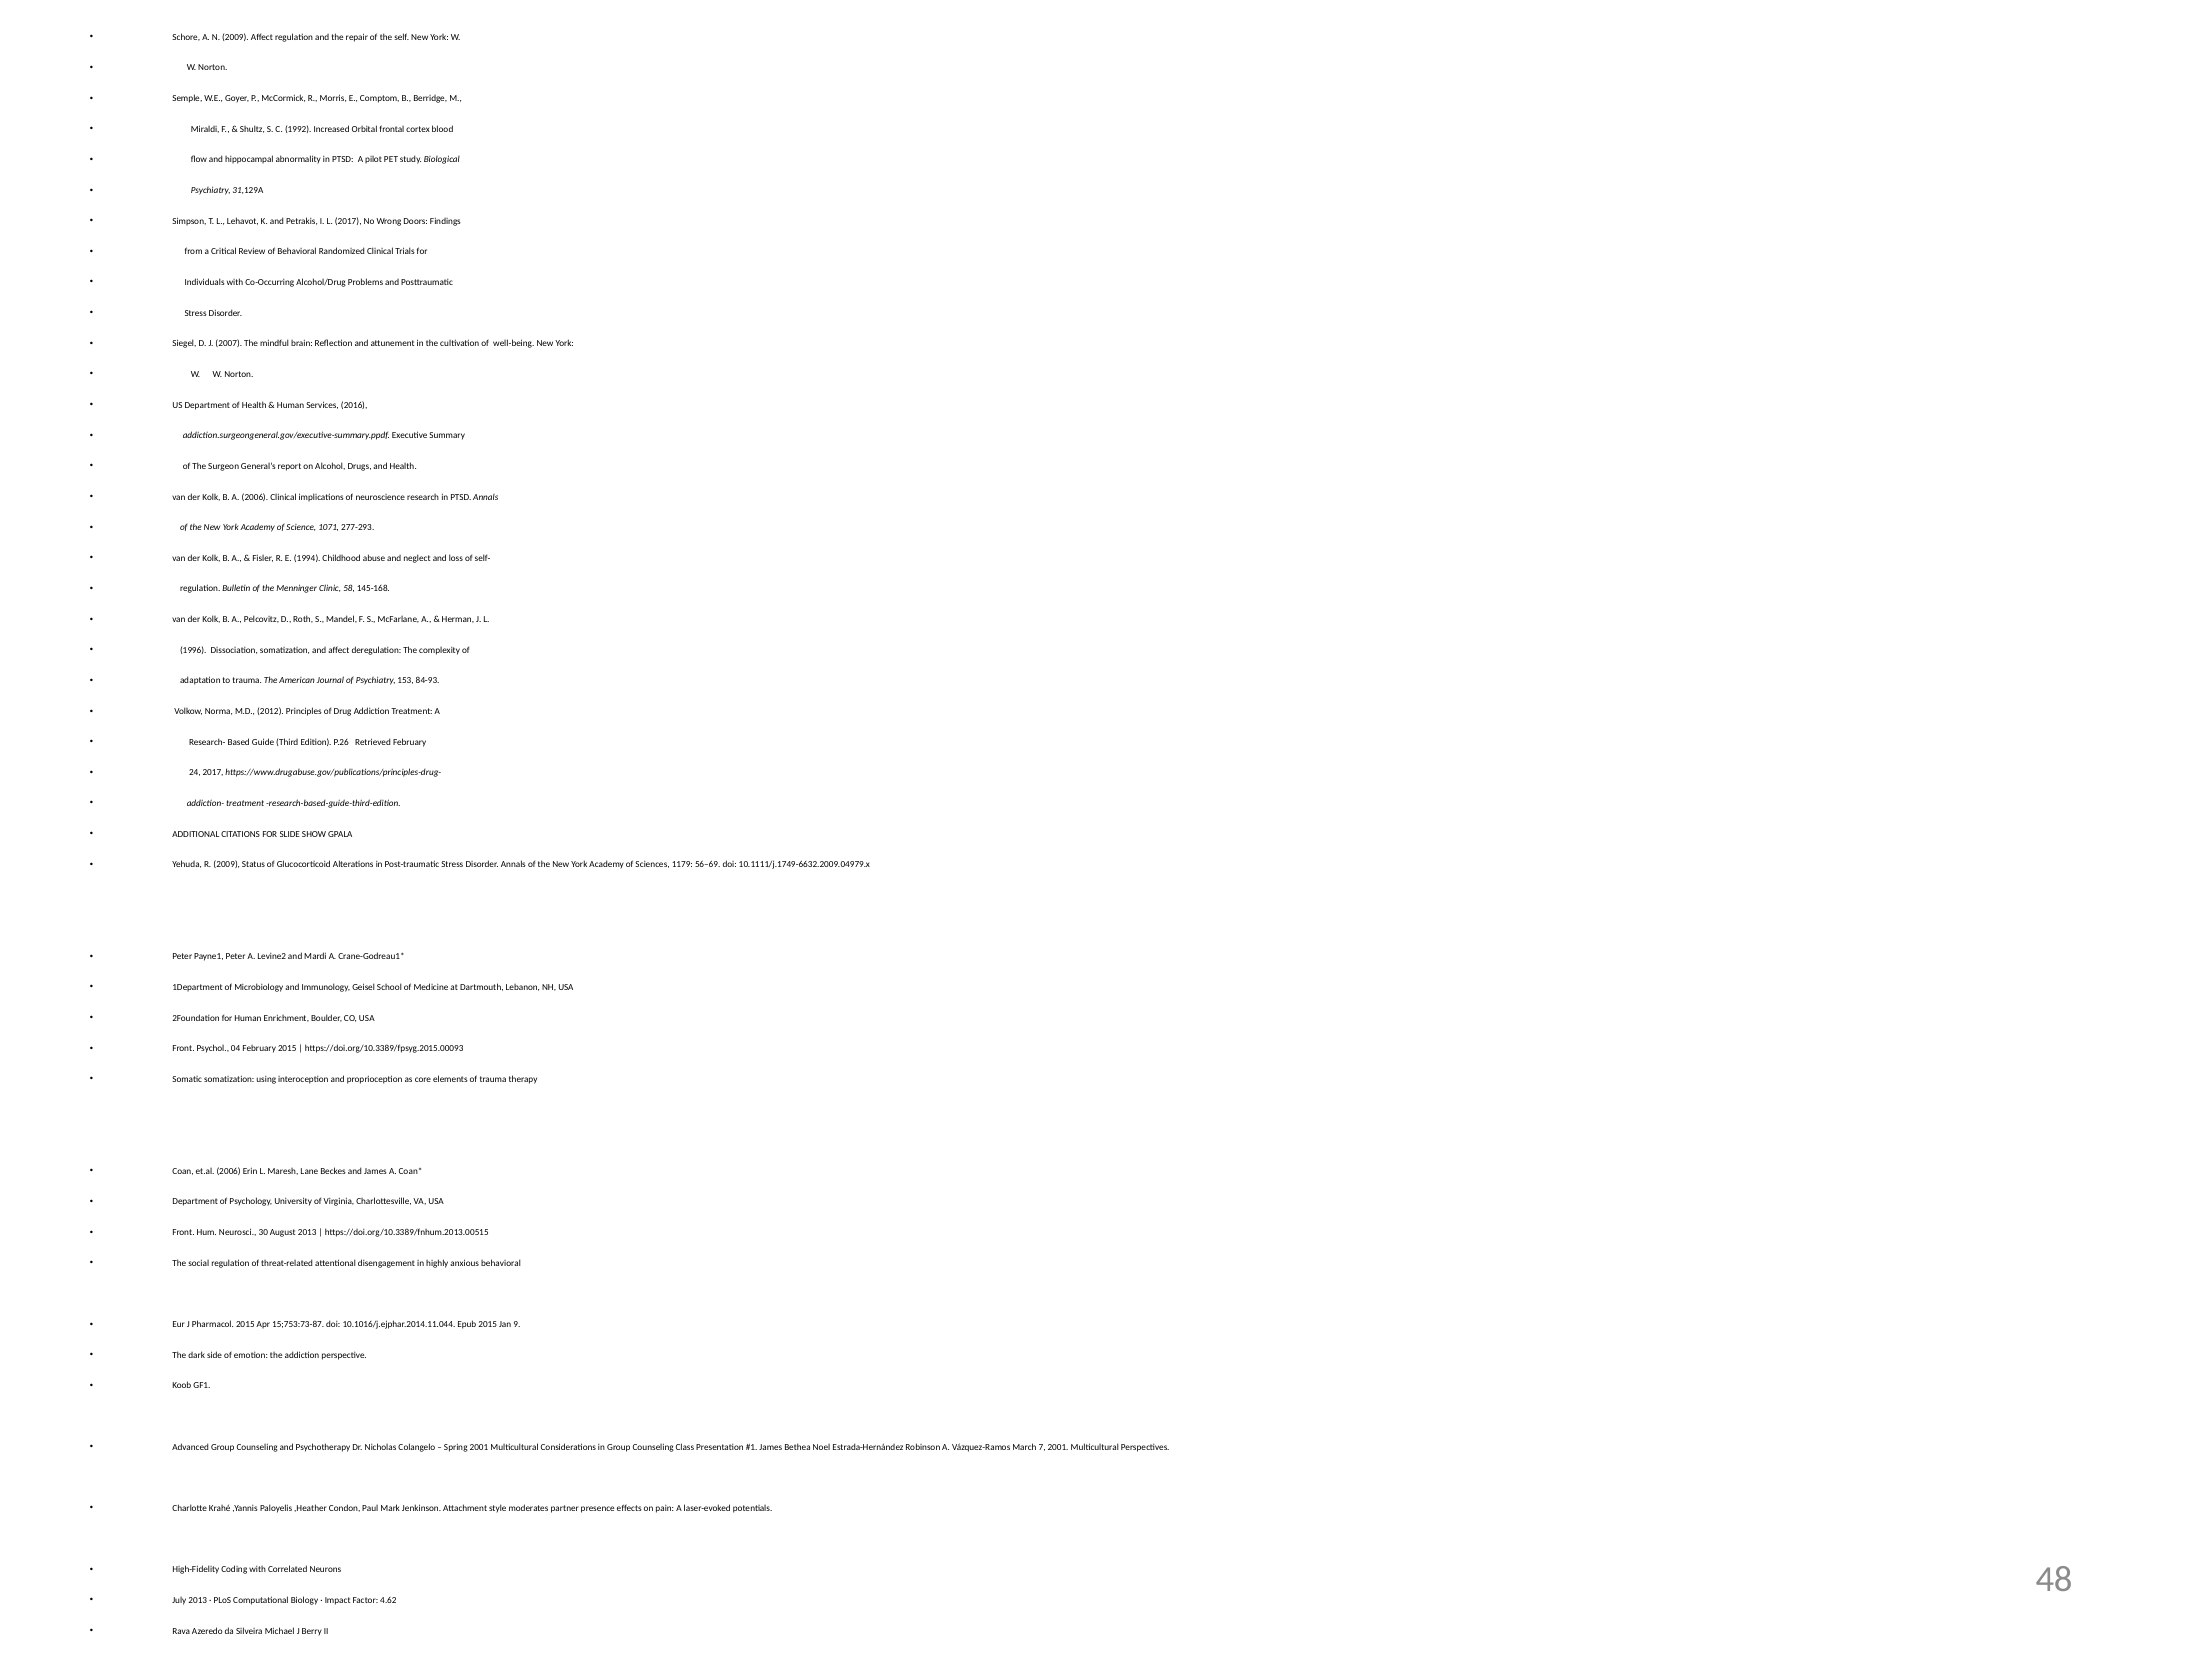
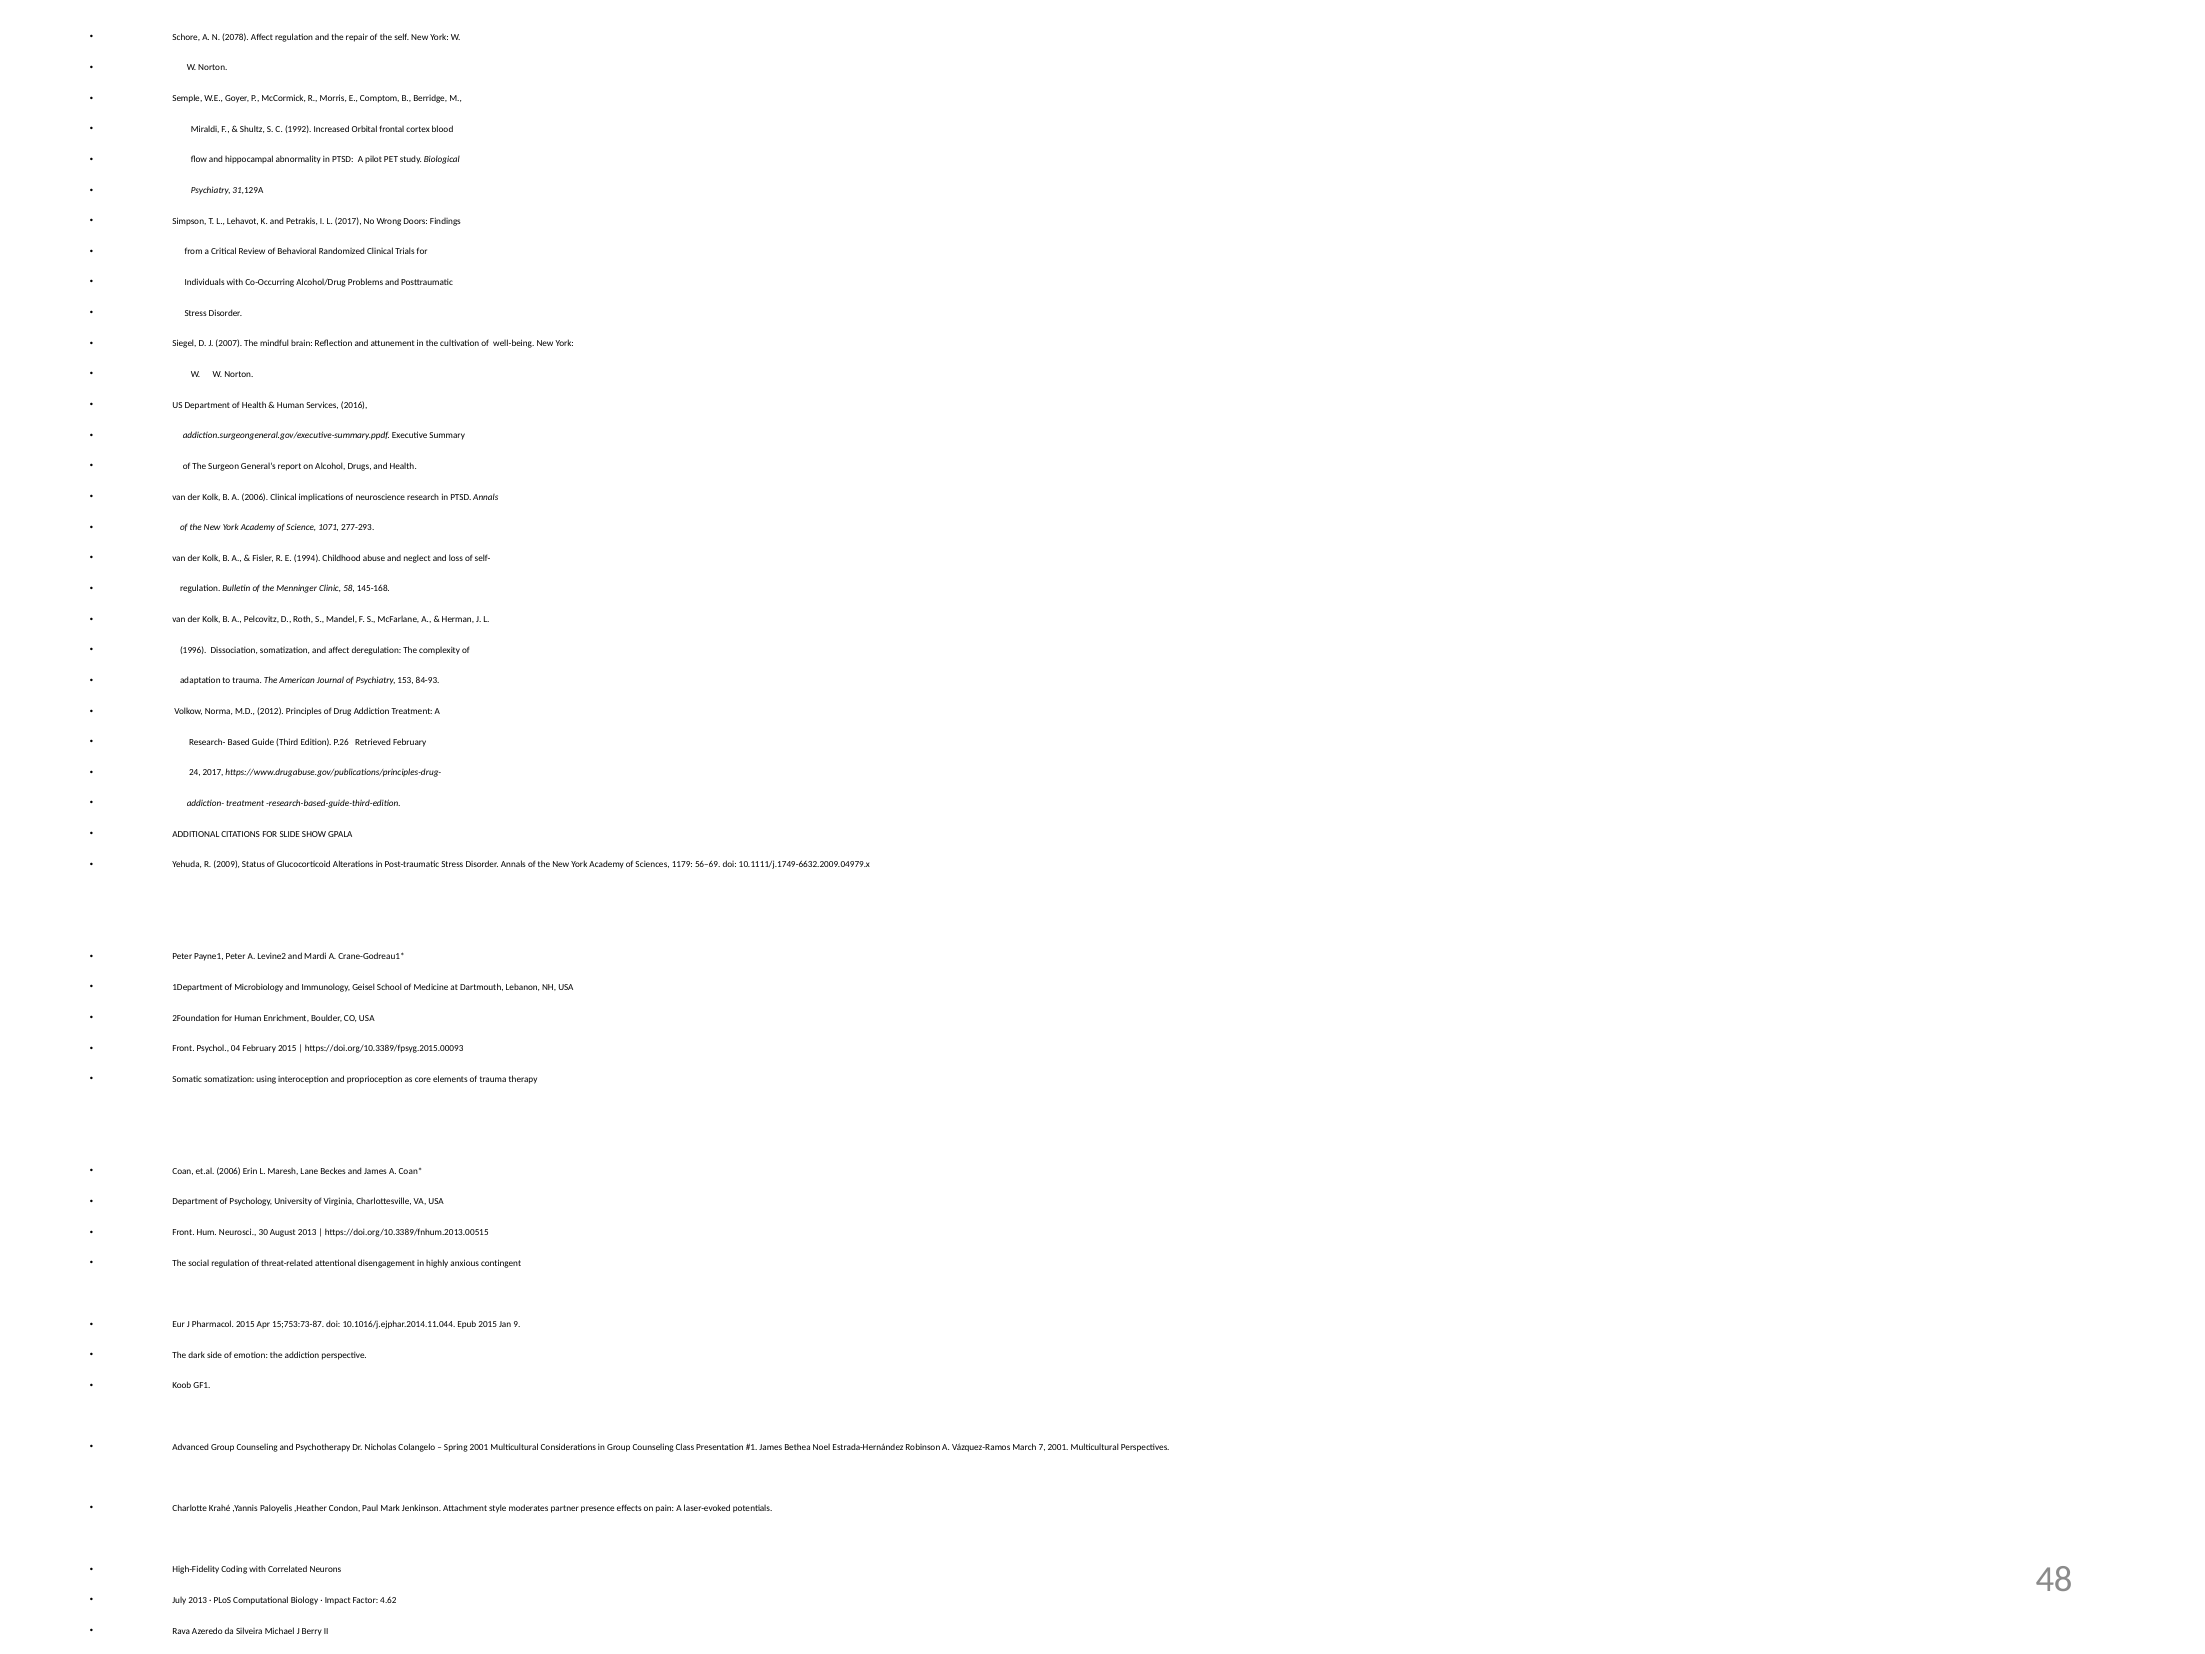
N 2009: 2009 -> 2078
anxious behavioral: behavioral -> contingent
